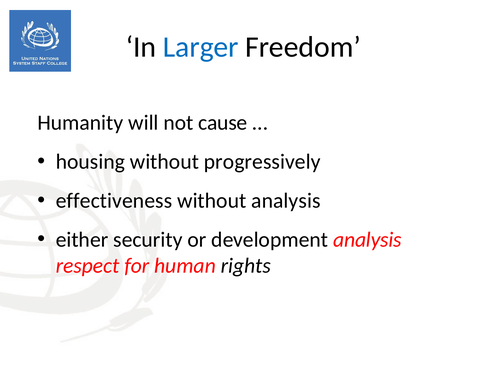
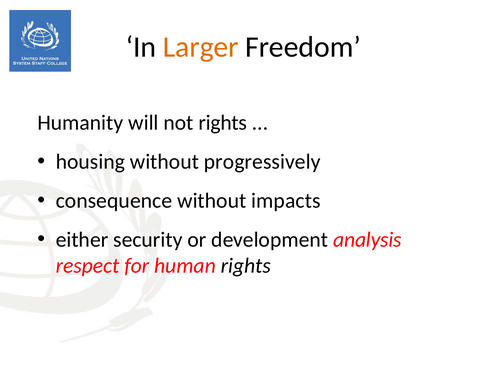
Larger colour: blue -> orange
not cause: cause -> rights
effectiveness: effectiveness -> consequence
without analysis: analysis -> impacts
